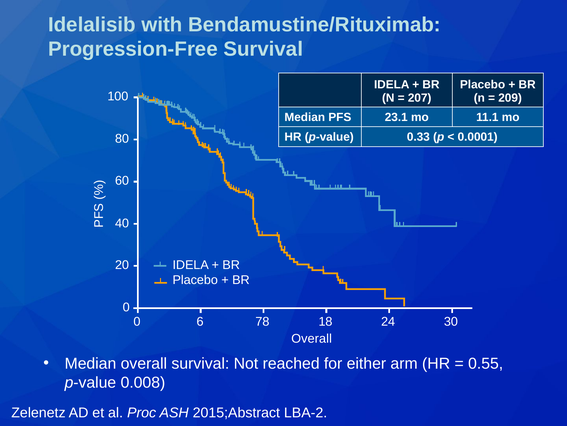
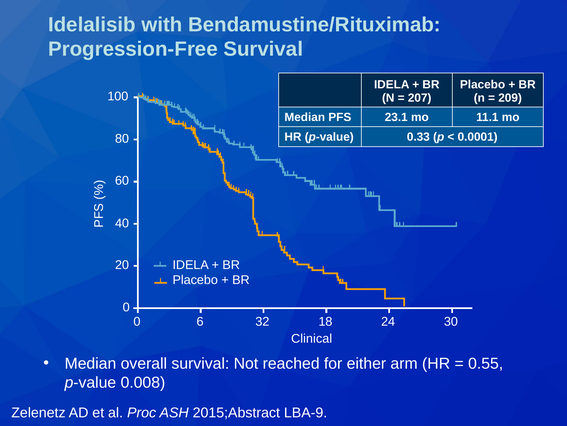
78: 78 -> 32
Overall at (312, 338): Overall -> Clinical
LBA-2: LBA-2 -> LBA-9
